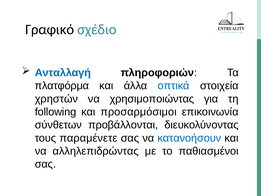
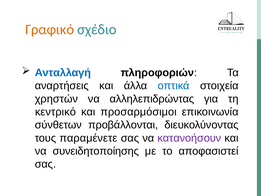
Γραφικό colour: black -> orange
πλατφόρμα: πλατφόρμα -> αναρτήσεις
χρησιμοποιώντας: χρησιμοποιώντας -> αλληλεπιδρώντας
following: following -> κεντρικό
κατανοήσουν colour: blue -> purple
αλληλεπιδρώντας: αλληλεπιδρώντας -> συνειδητοποίησης
παθιασμένοι: παθιασμένοι -> αποφασιστεί
